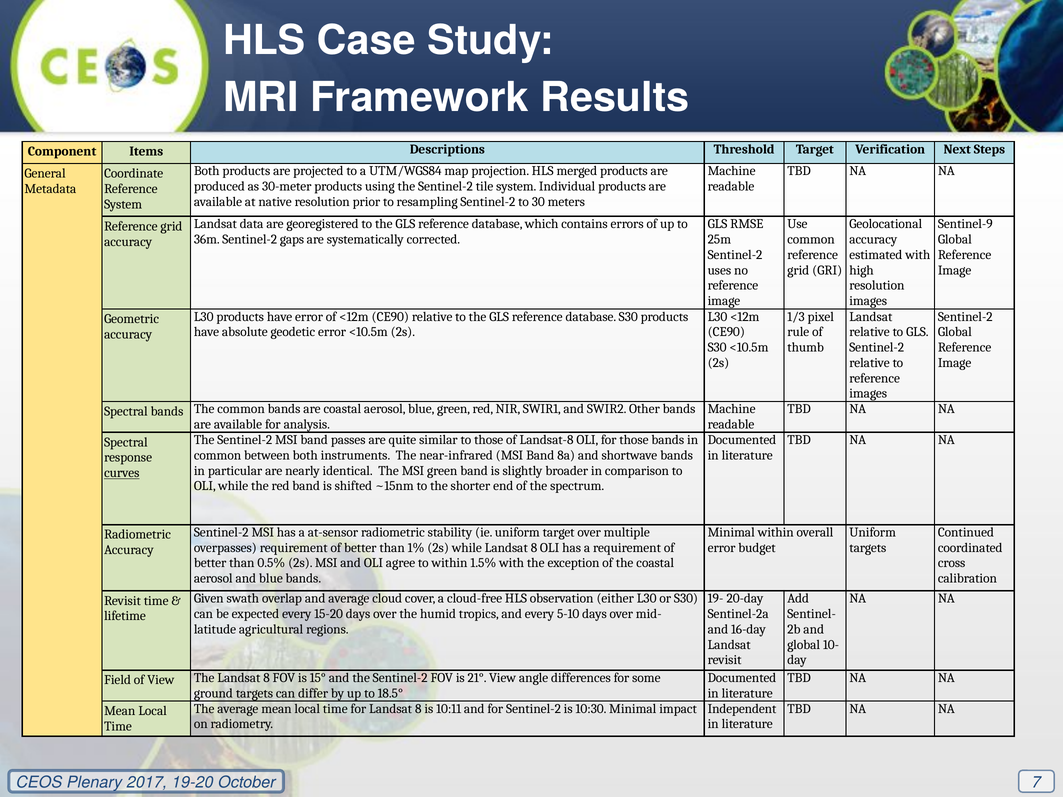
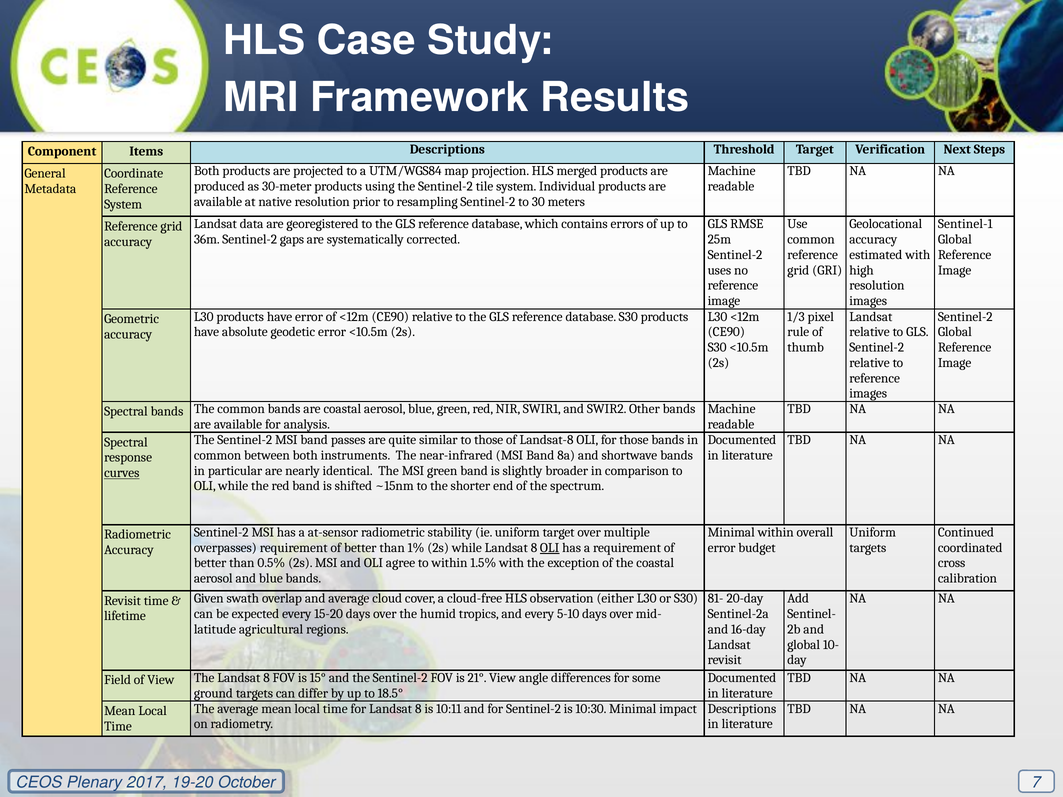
Sentinel-9: Sentinel-9 -> Sentinel-1
OLI at (550, 548) underline: none -> present
19-: 19- -> 81-
Independent at (742, 709): Independent -> Descriptions
